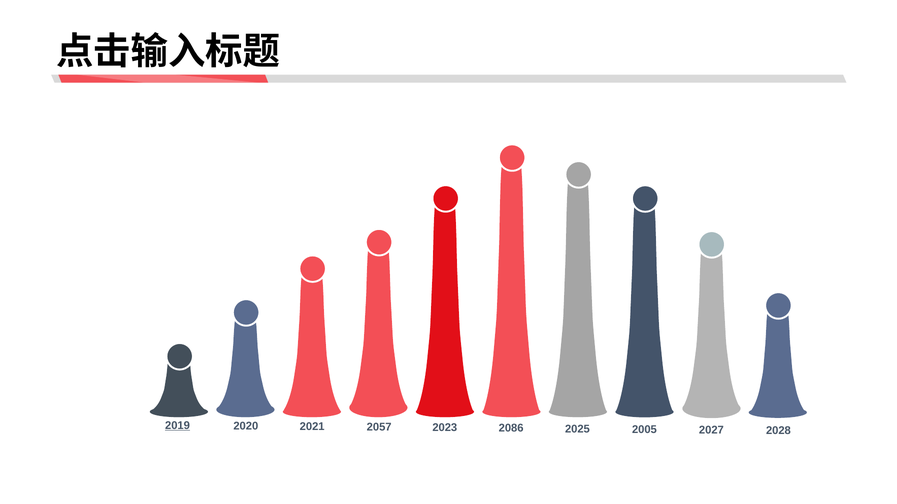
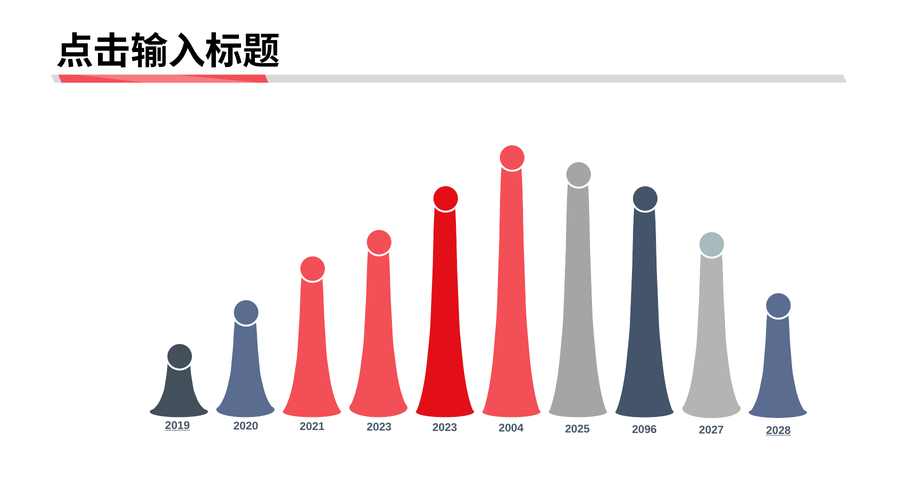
2021 2057: 2057 -> 2023
2086: 2086 -> 2004
2005: 2005 -> 2096
2028 underline: none -> present
